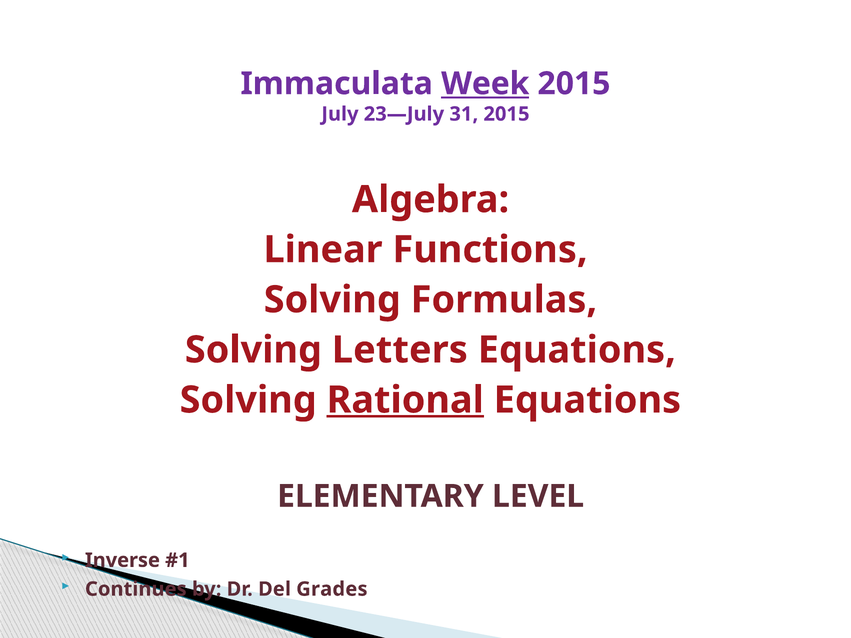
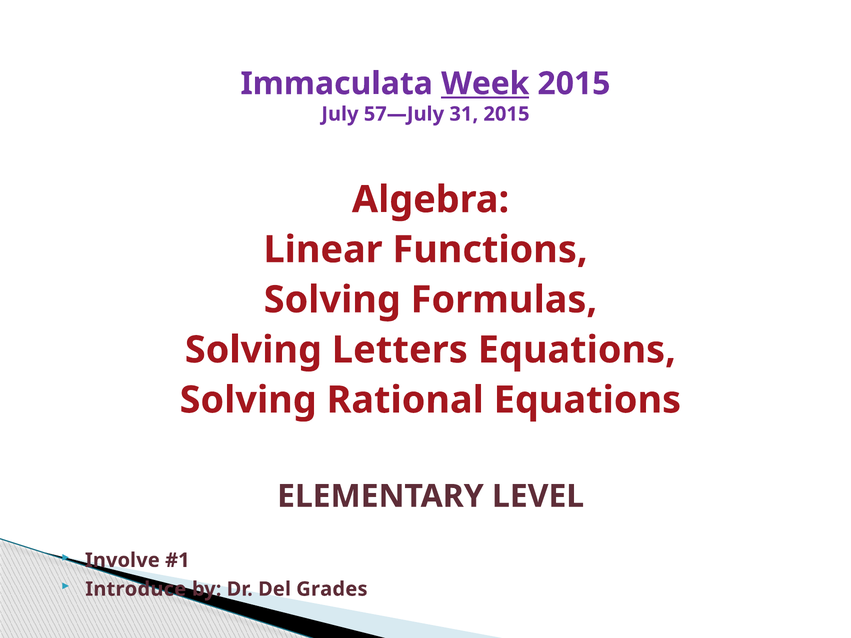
23—July: 23—July -> 57—July
Rational underline: present -> none
Inverse: Inverse -> Involve
Continues: Continues -> Introduce
